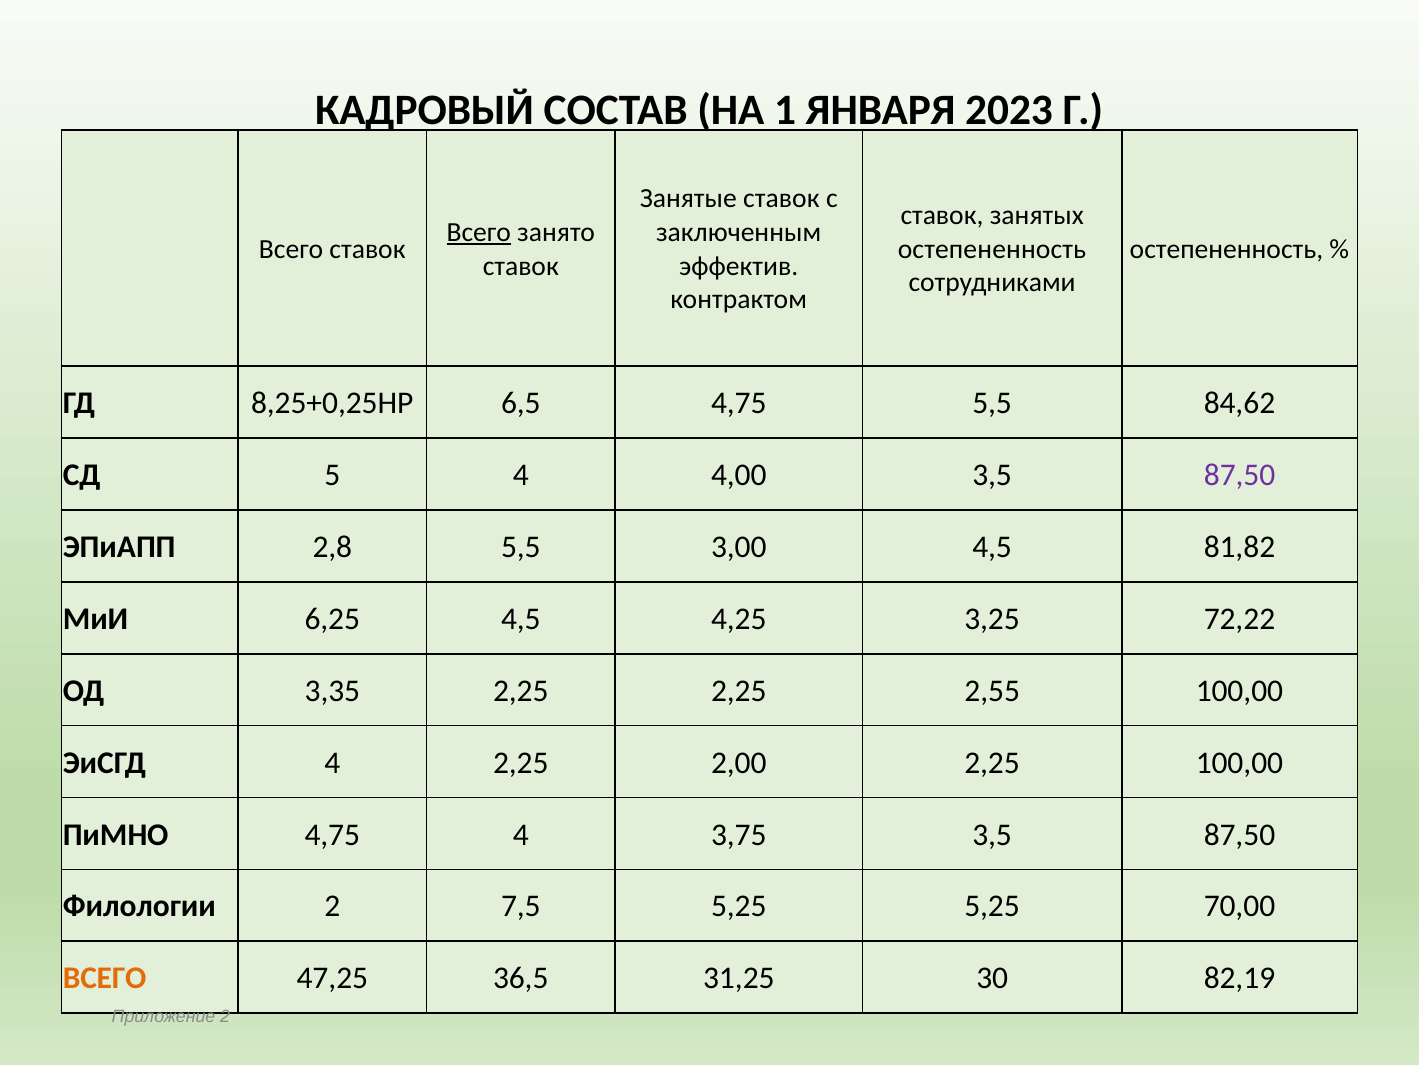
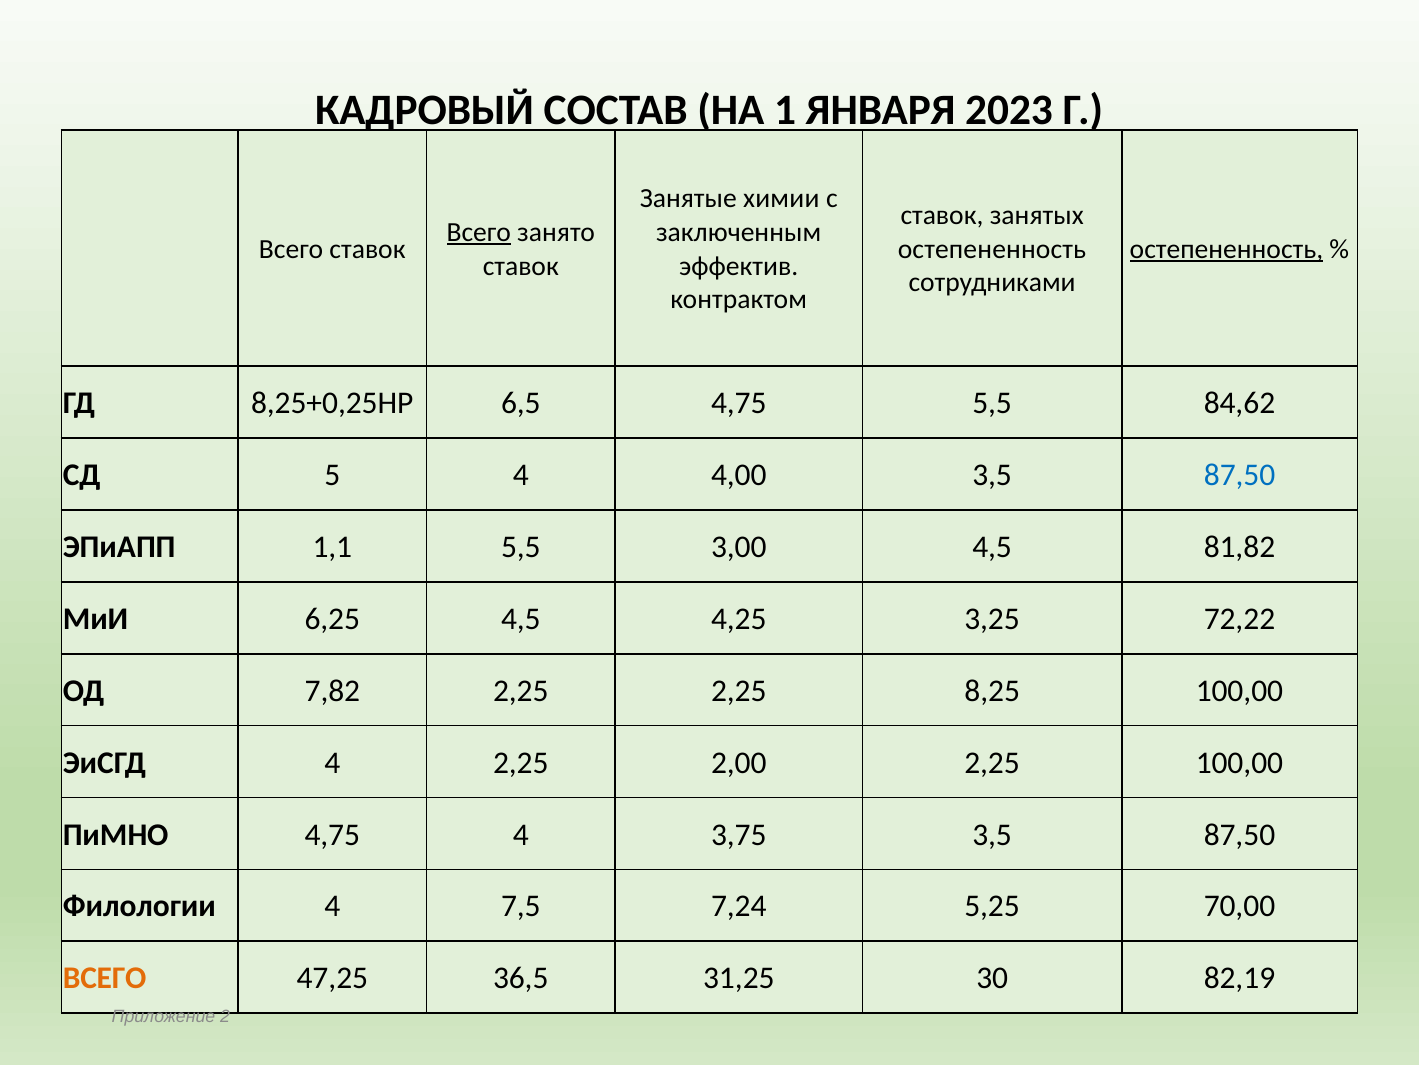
Занятые ставок: ставок -> химии
остепененность at (1226, 249) underline: none -> present
87,50 at (1240, 475) colour: purple -> blue
2,8: 2,8 -> 1,1
3,35: 3,35 -> 7,82
2,55: 2,55 -> 8,25
Филологии 2: 2 -> 4
7,5 5,25: 5,25 -> 7,24
